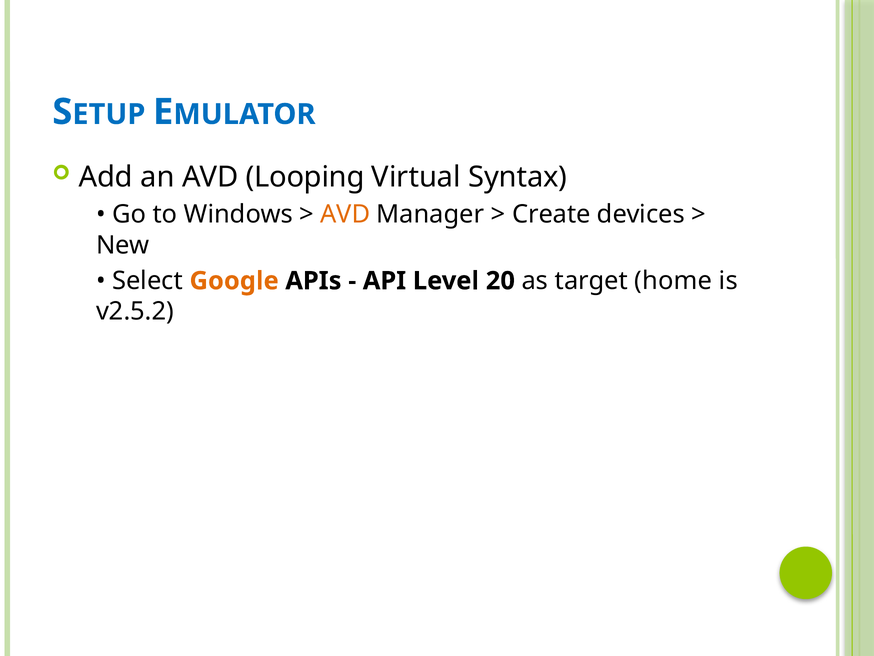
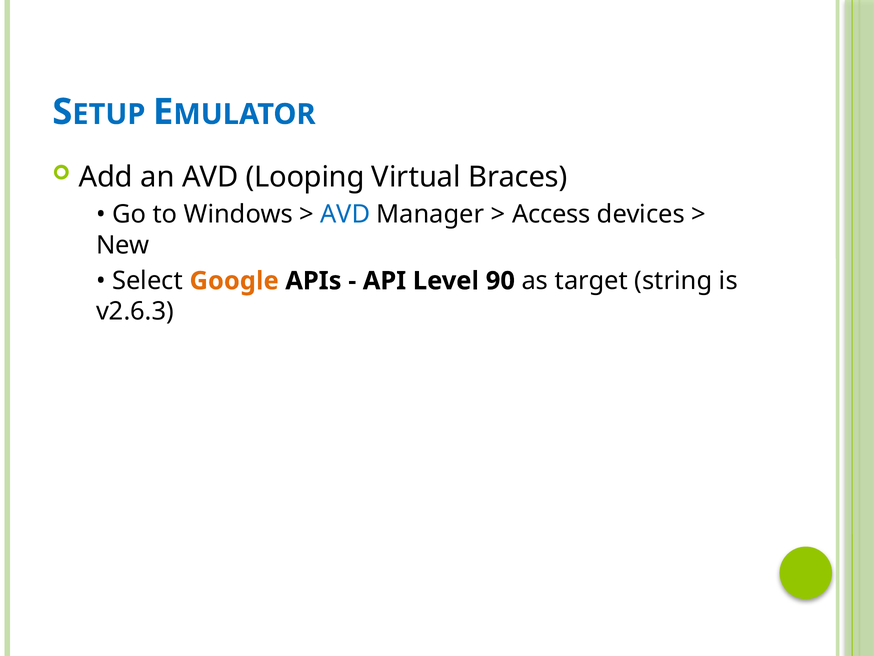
Syntax: Syntax -> Braces
AVD at (345, 214) colour: orange -> blue
Create: Create -> Access
20: 20 -> 90
home: home -> string
v2.5.2: v2.5.2 -> v2.6.3
